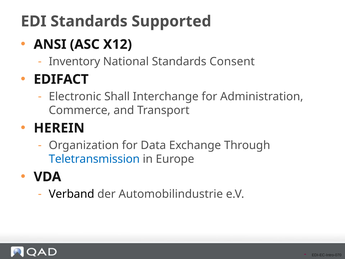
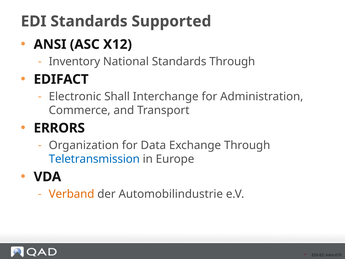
Standards Consent: Consent -> Through
HEREIN: HEREIN -> ERRORS
Verband colour: black -> orange
